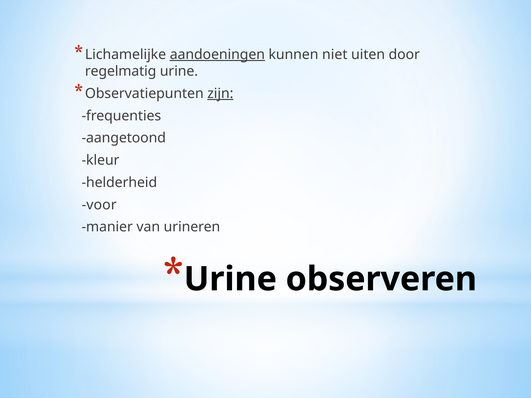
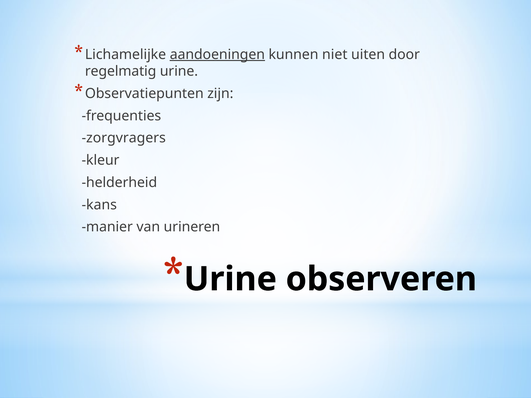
zijn underline: present -> none
aangetoond: aangetoond -> zorgvragers
voor: voor -> kans
